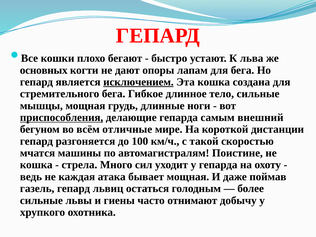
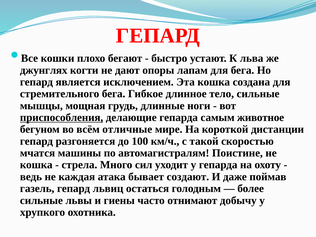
основных: основных -> джунглях
исключением underline: present -> none
внешний: внешний -> животное
бывает мощная: мощная -> создают
